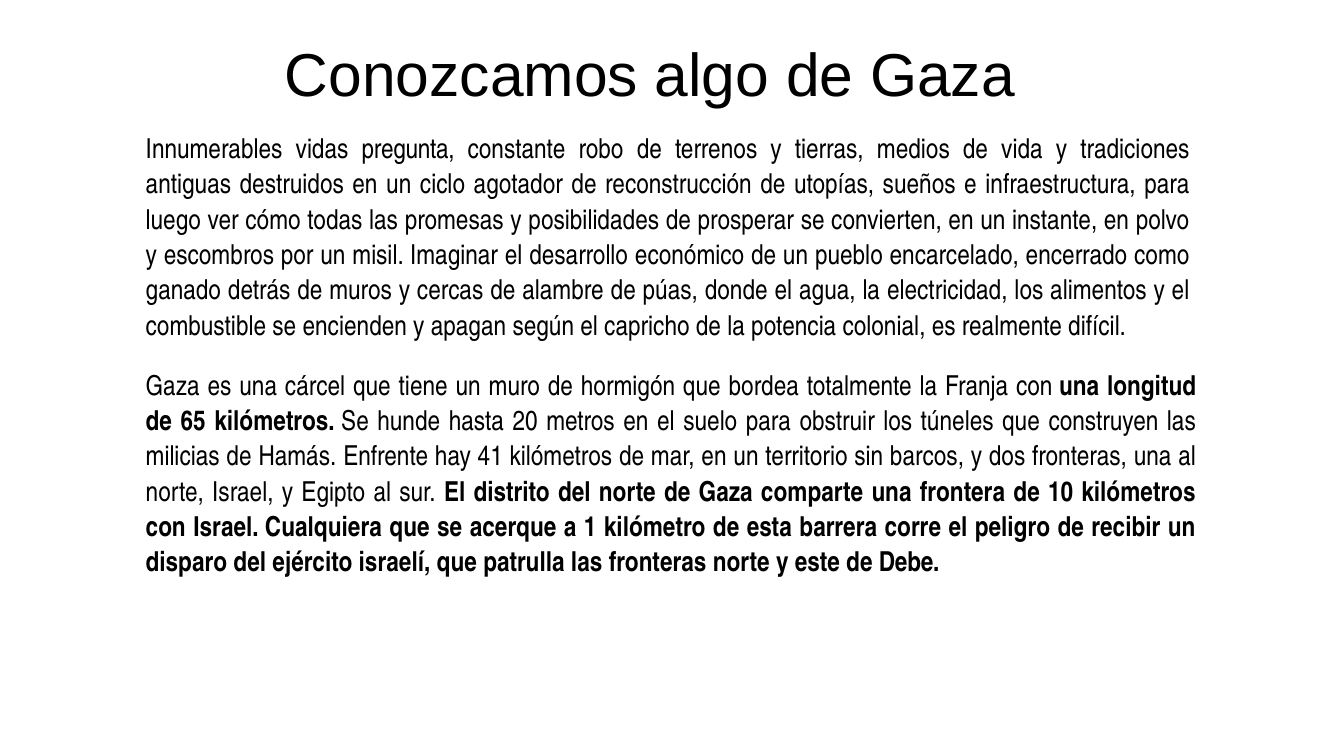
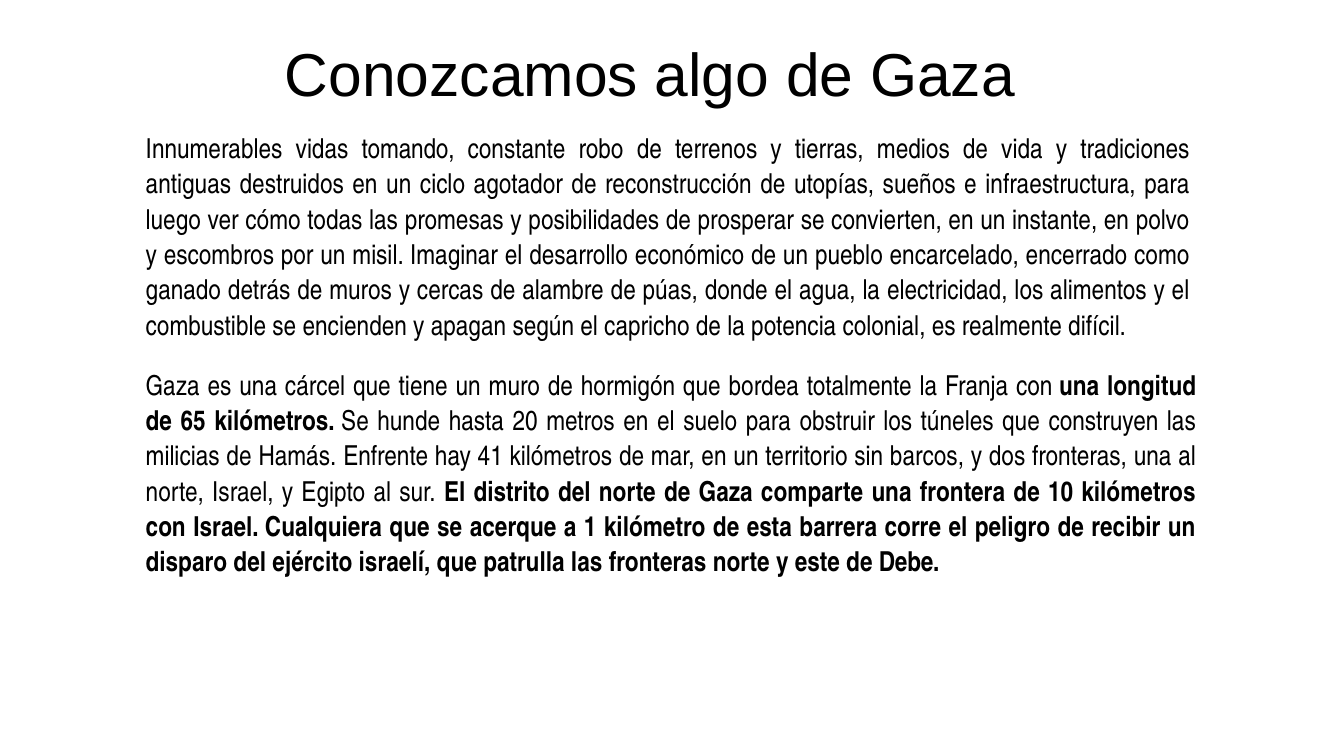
pregunta: pregunta -> tomando
